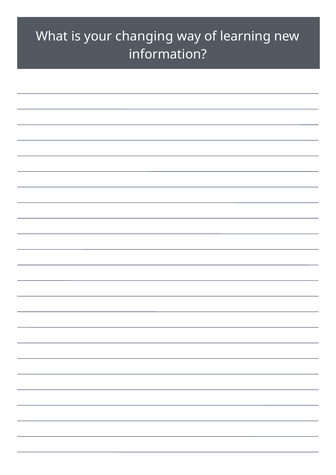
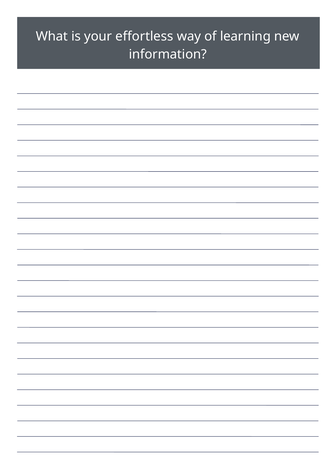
changing: changing -> effortless
